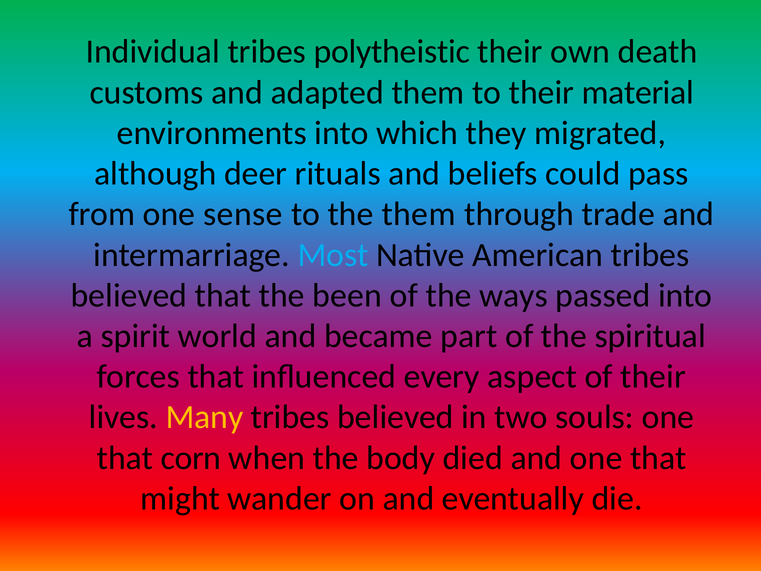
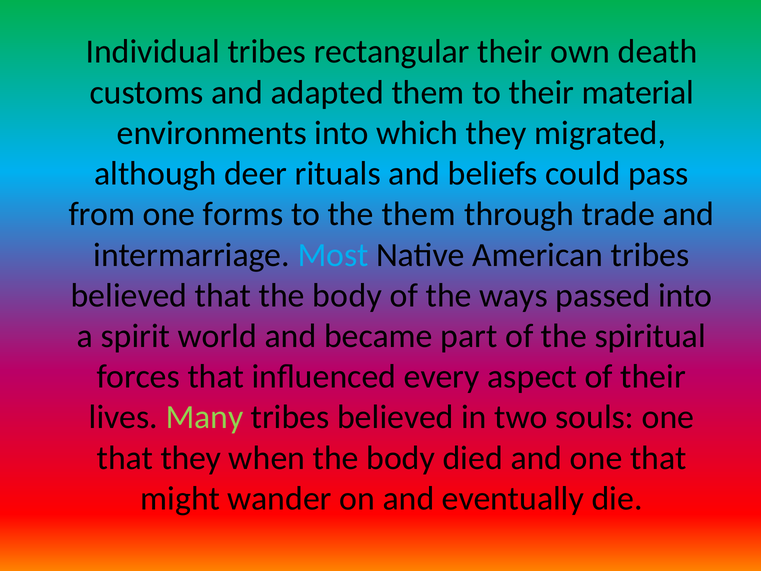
polytheistic: polytheistic -> rectangular
sense: sense -> forms
that the been: been -> body
Many colour: yellow -> light green
that corn: corn -> they
